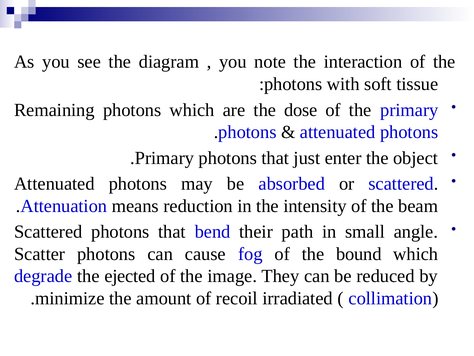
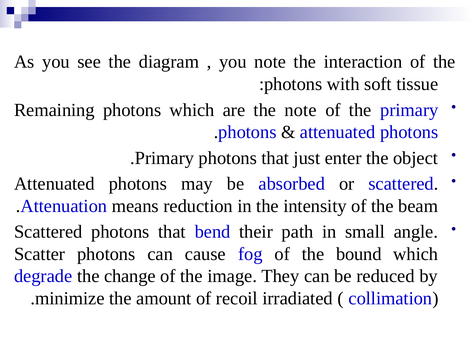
the dose: dose -> note
ejected: ejected -> change
